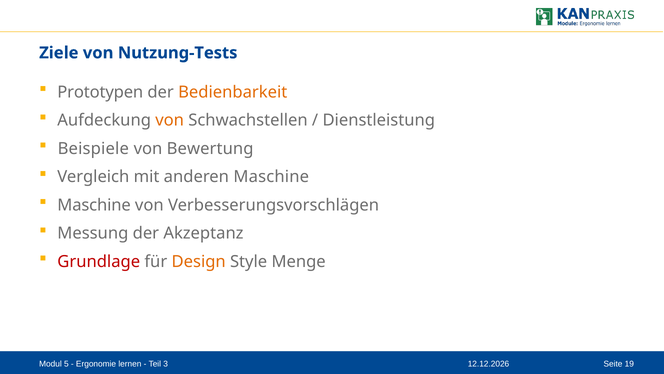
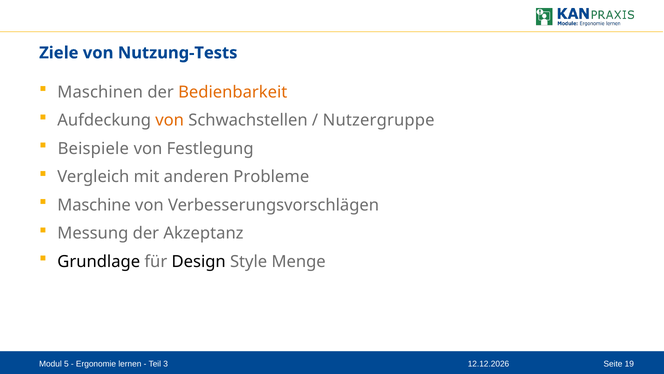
Prototypen: Prototypen -> Maschinen
Dienstleistung: Dienstleistung -> Nutzergruppe
Bewertung: Bewertung -> Festlegung
anderen Maschine: Maschine -> Probleme
Grundlage colour: red -> black
Design colour: orange -> black
